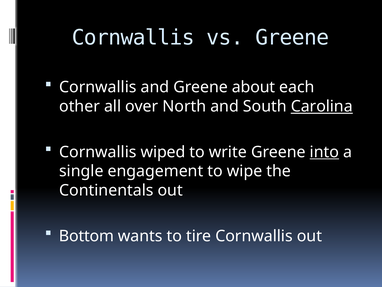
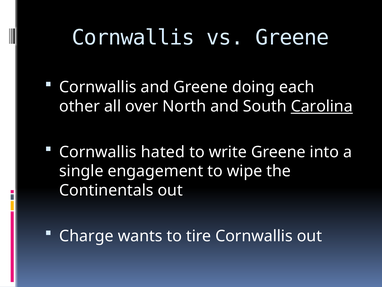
about: about -> doing
wiped: wiped -> hated
into underline: present -> none
Bottom: Bottom -> Charge
